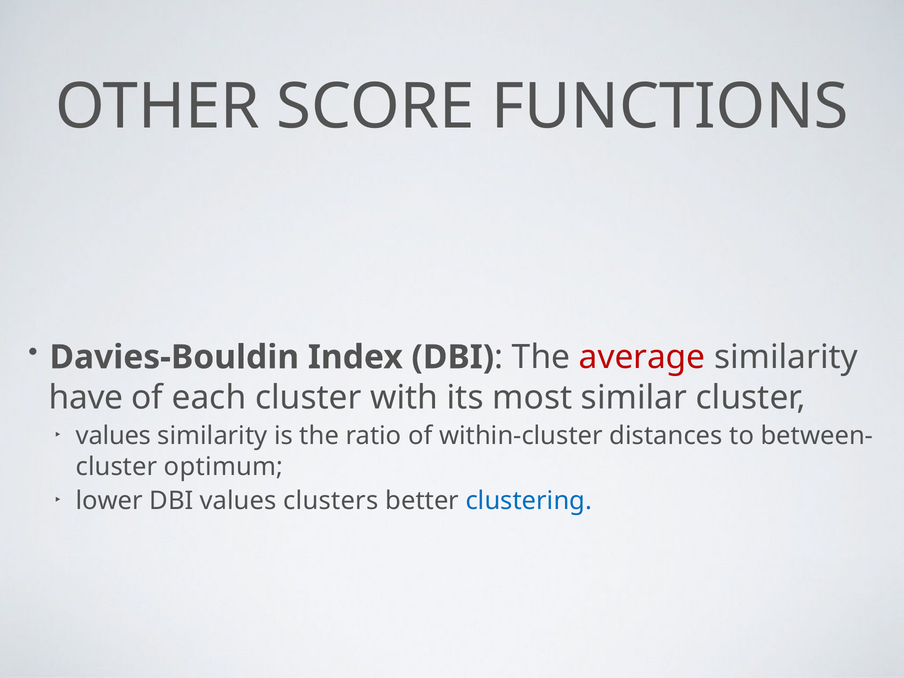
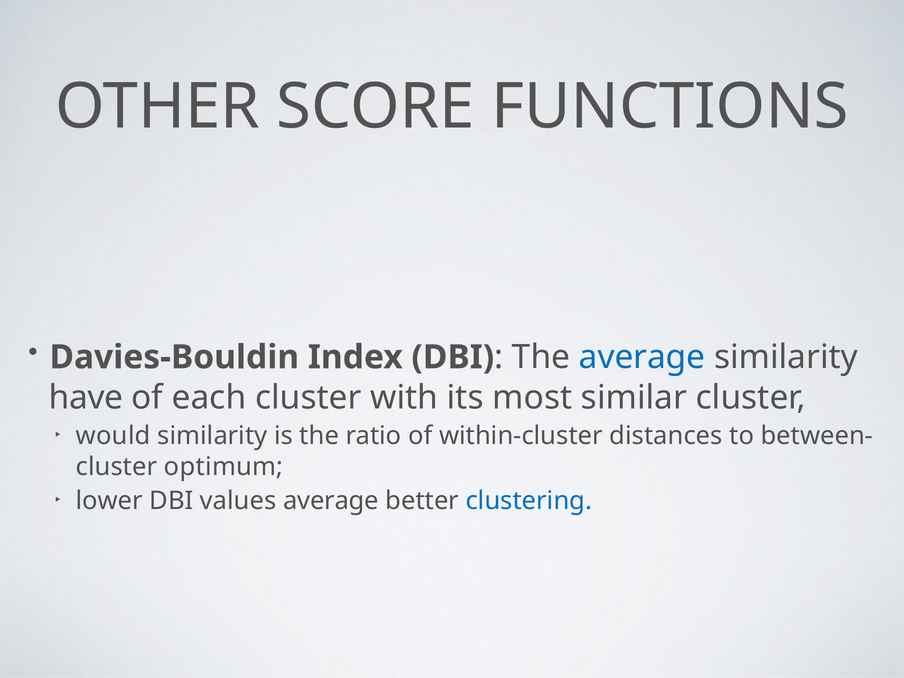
average at (642, 357) colour: red -> blue
values at (114, 436): values -> would
values clusters: clusters -> average
